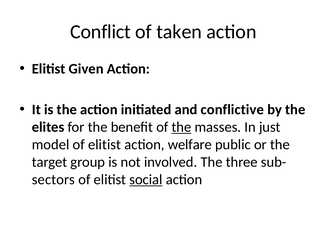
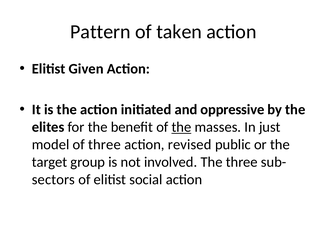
Conflict: Conflict -> Pattern
conflictive: conflictive -> oppressive
model of elitist: elitist -> three
welfare: welfare -> revised
social underline: present -> none
